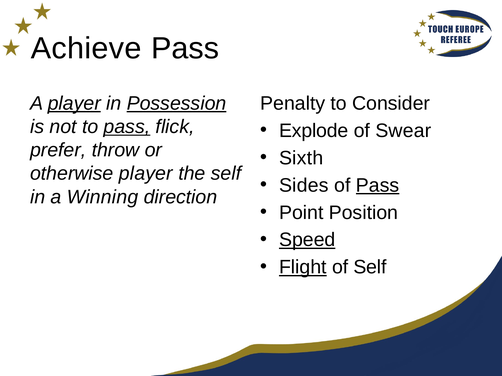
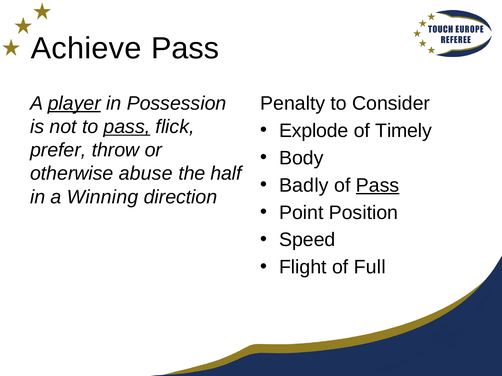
Possession underline: present -> none
Swear: Swear -> Timely
Sixth: Sixth -> Body
otherwise player: player -> abuse
the self: self -> half
Sides: Sides -> Badly
Speed underline: present -> none
Flight underline: present -> none
of Self: Self -> Full
